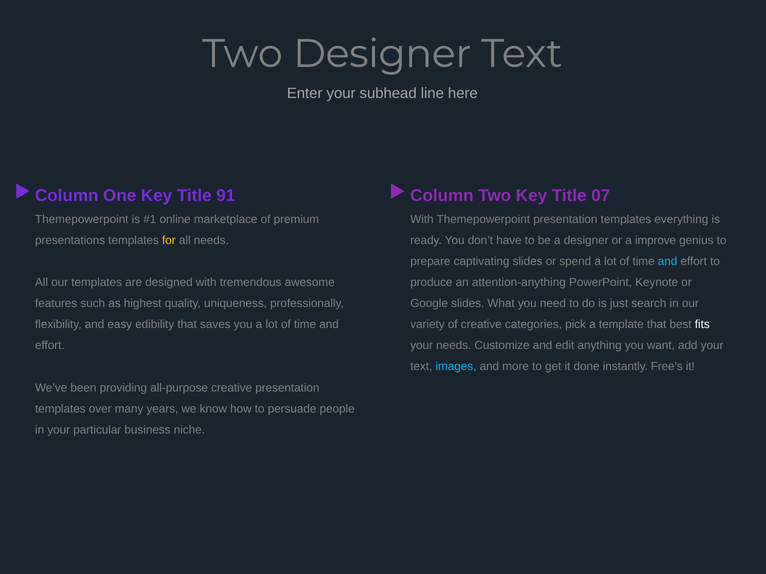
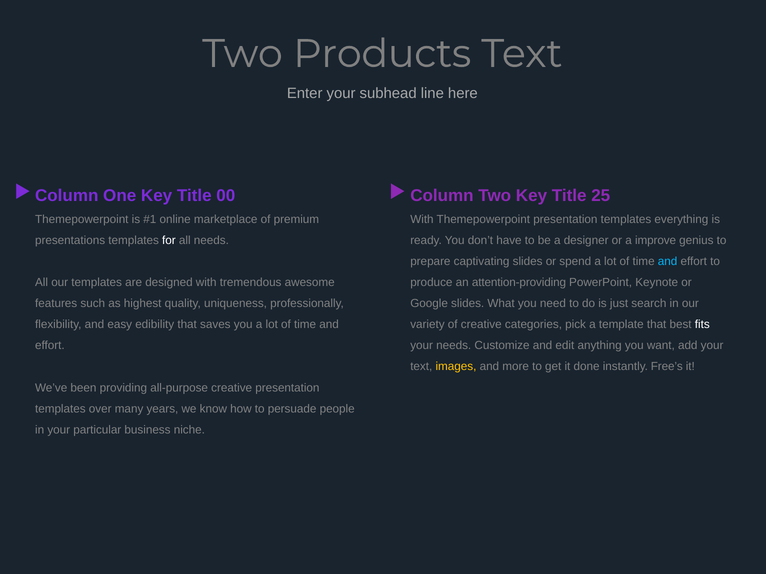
Two Designer: Designer -> Products
91: 91 -> 00
07: 07 -> 25
for colour: yellow -> white
attention-anything: attention-anything -> attention-providing
images colour: light blue -> yellow
